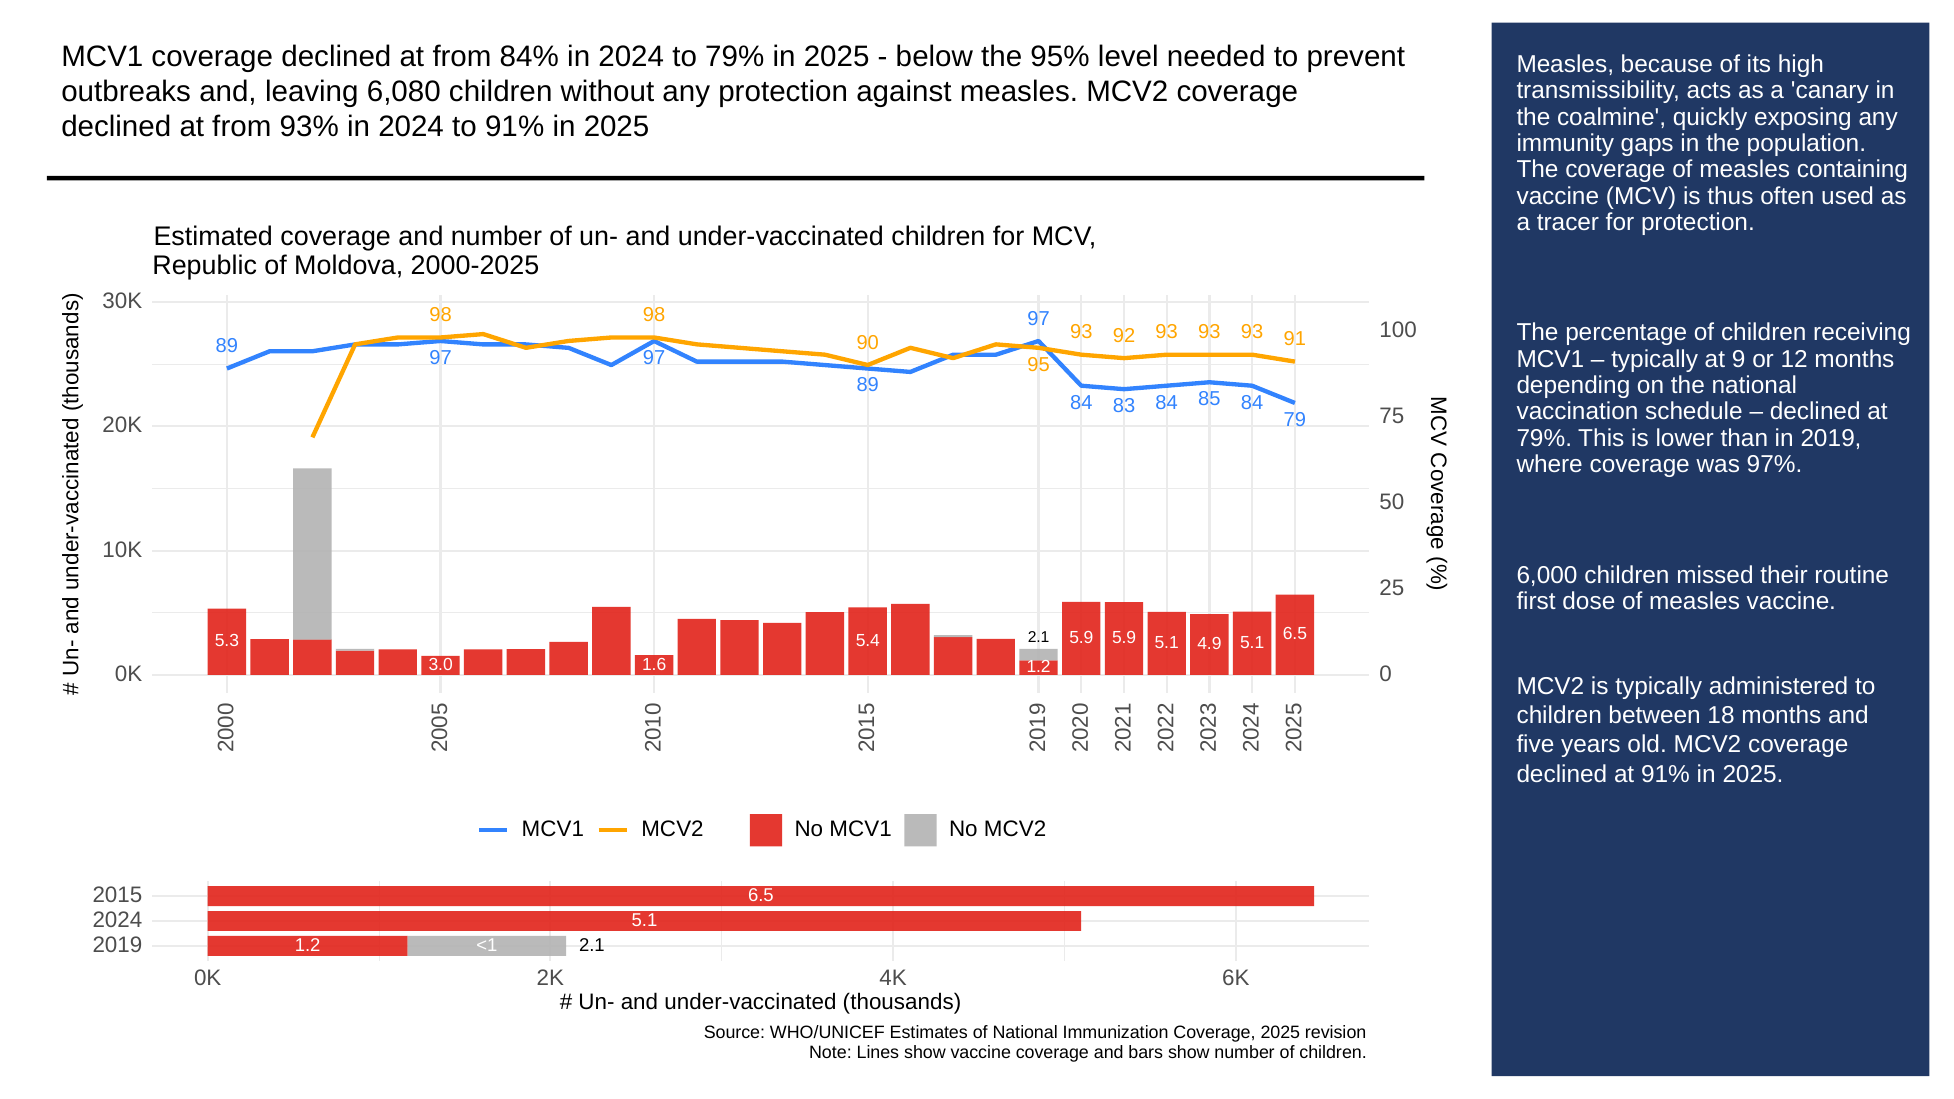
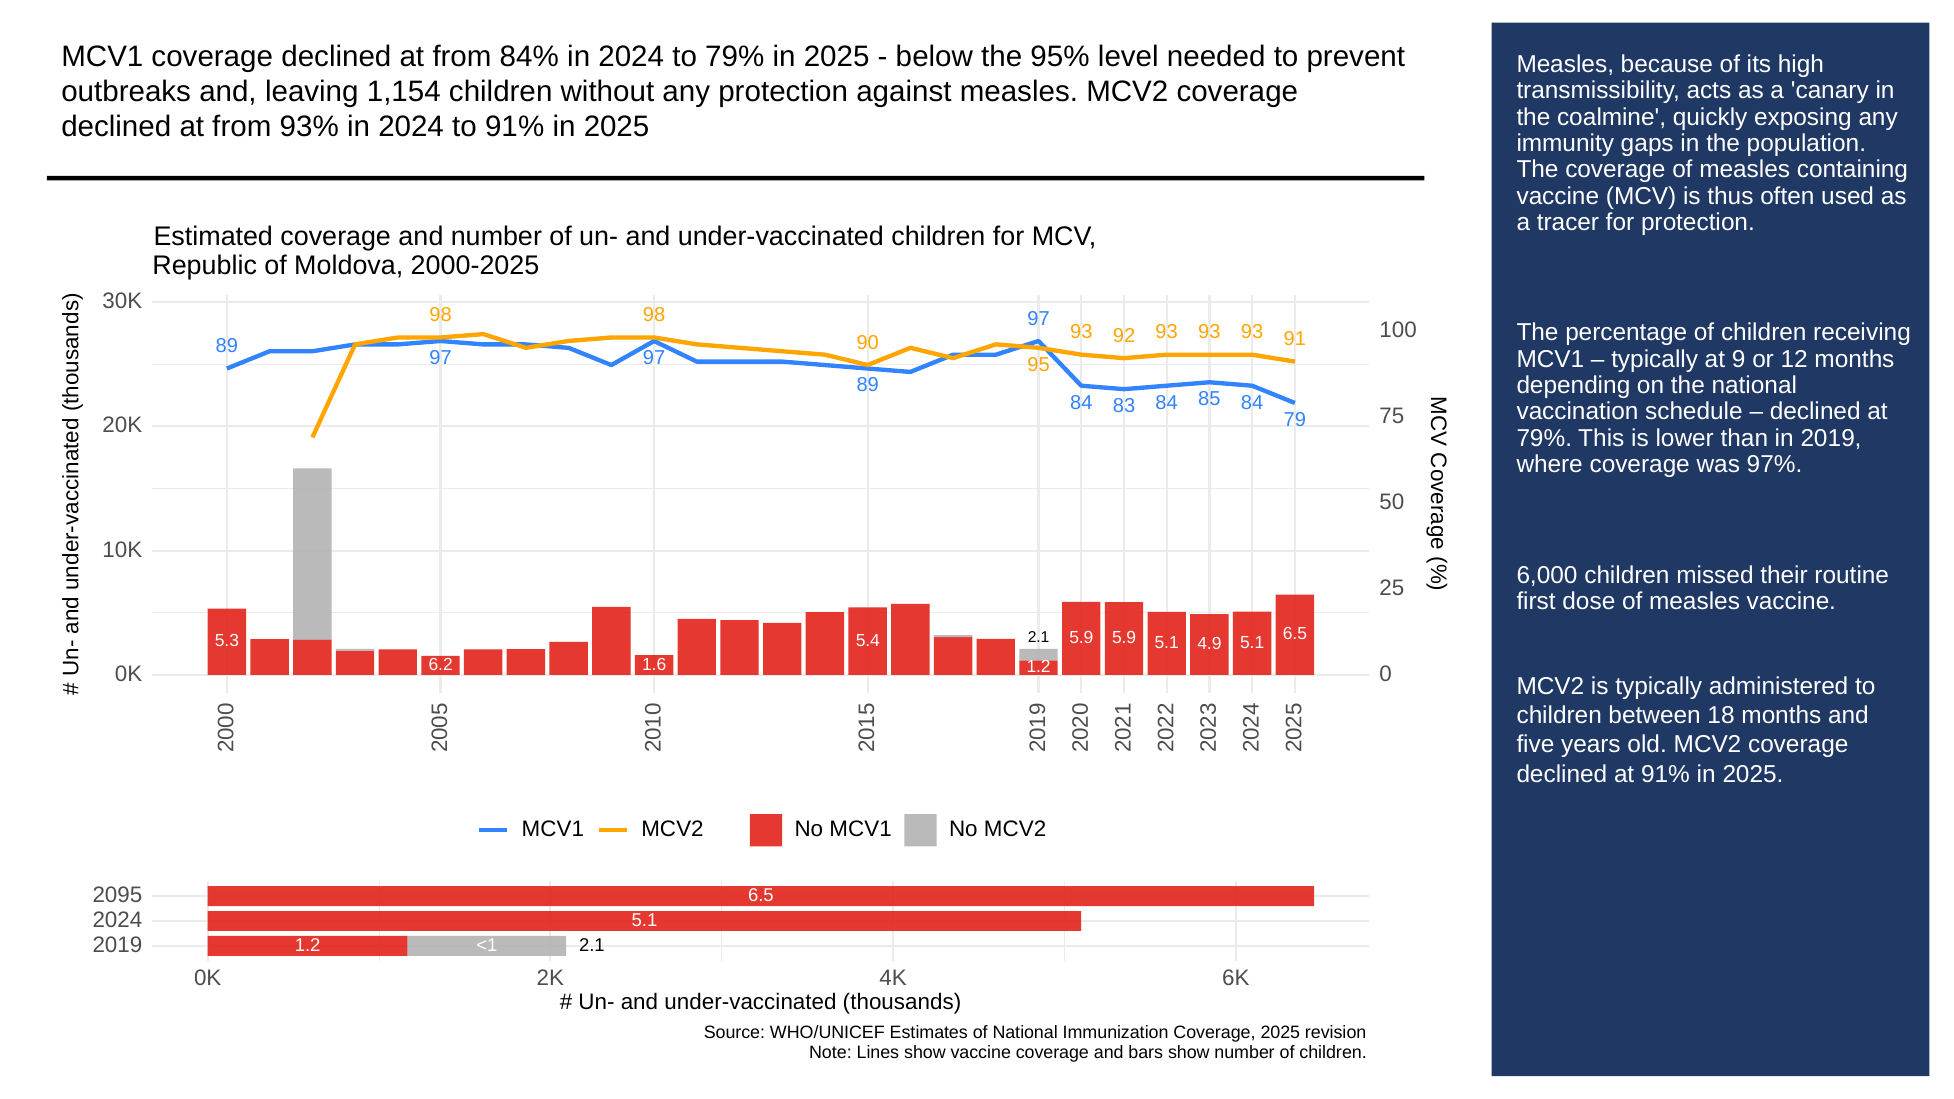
6,080: 6,080 -> 1,154
3.0: 3.0 -> 6.2
2015: 2015 -> 2095
